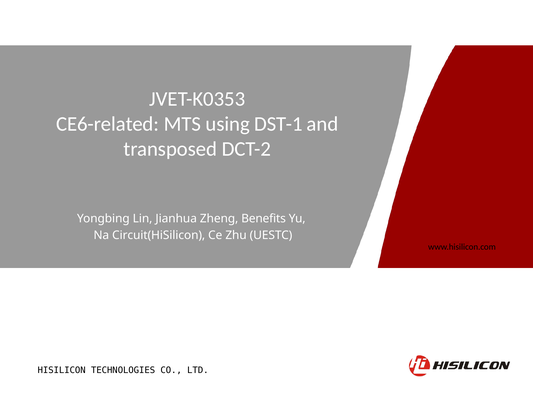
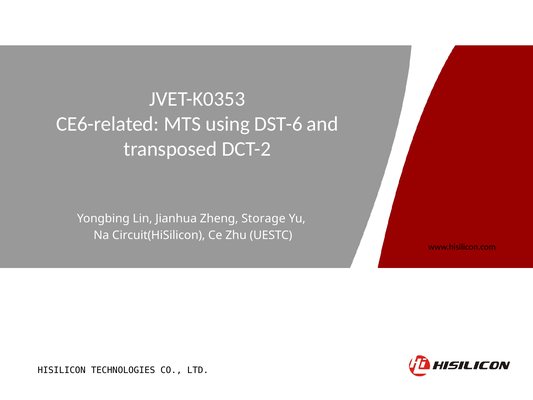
DST-1: DST-1 -> DST-6
Benefits: Benefits -> Storage
